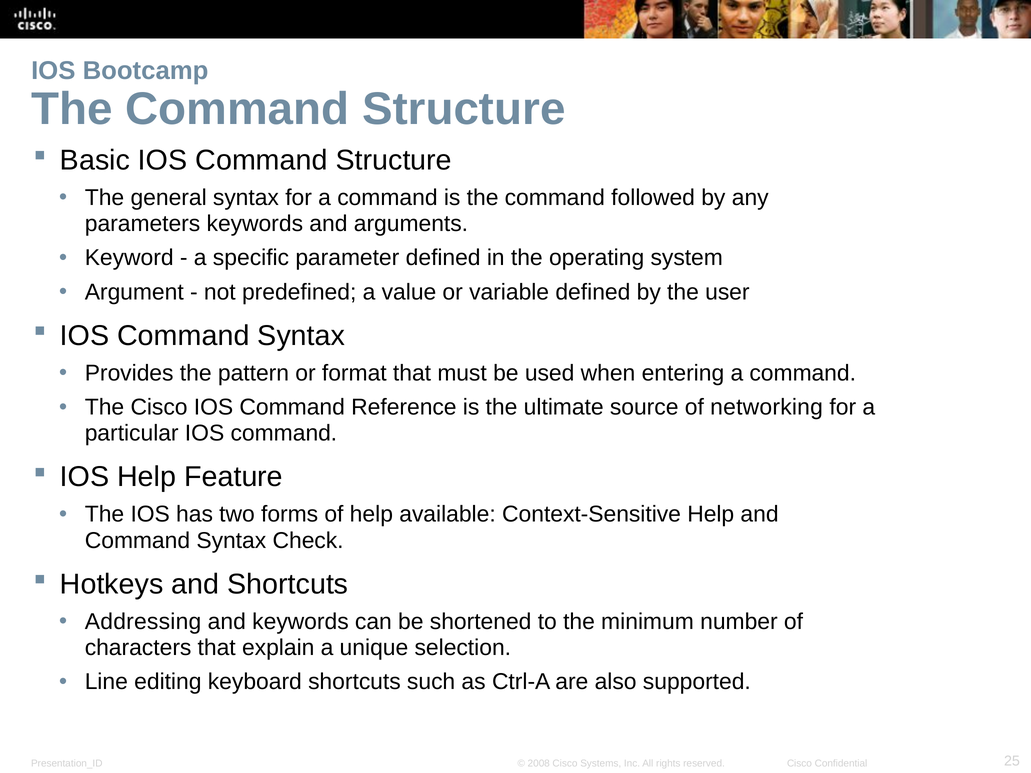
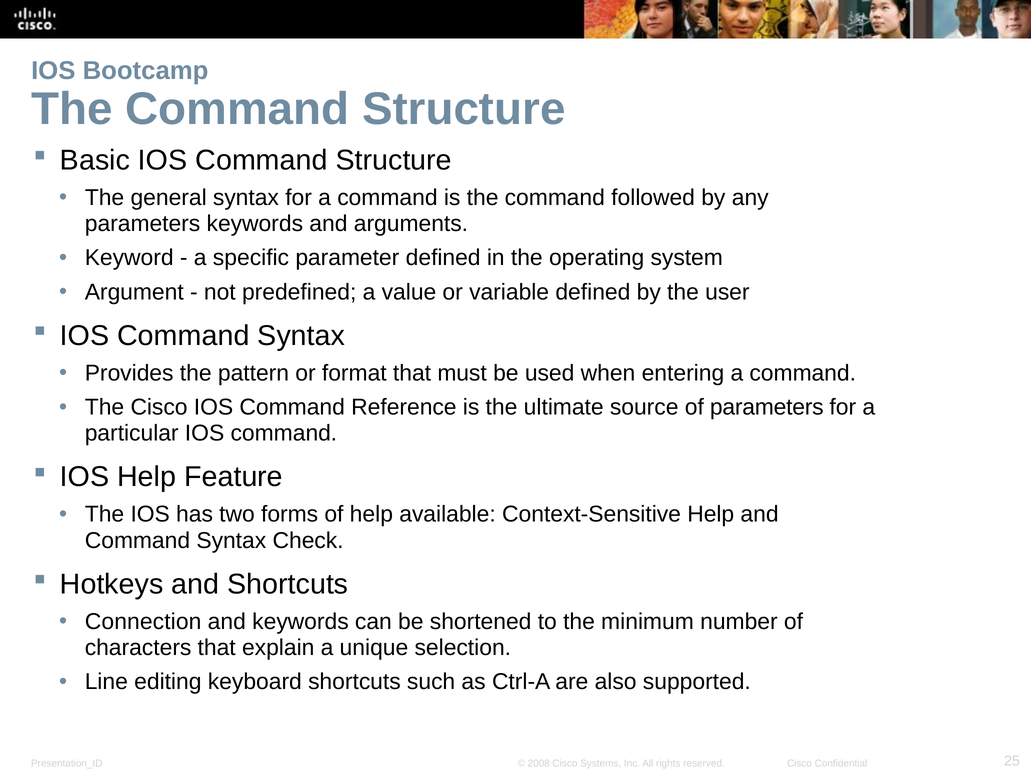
of networking: networking -> parameters
Addressing: Addressing -> Connection
